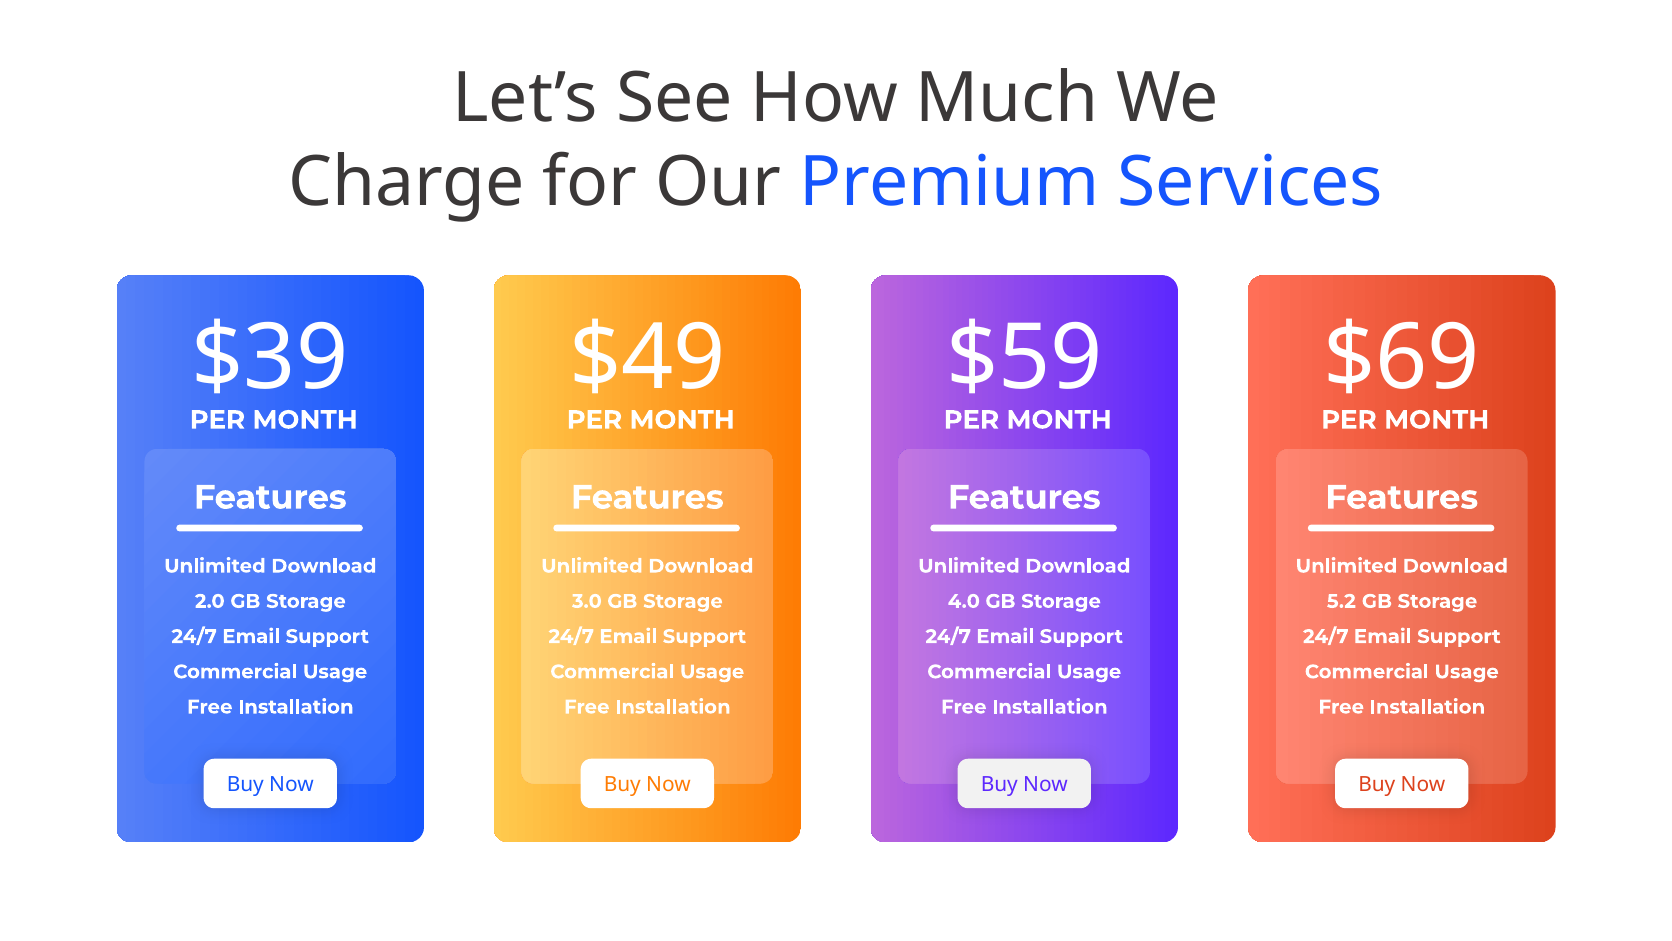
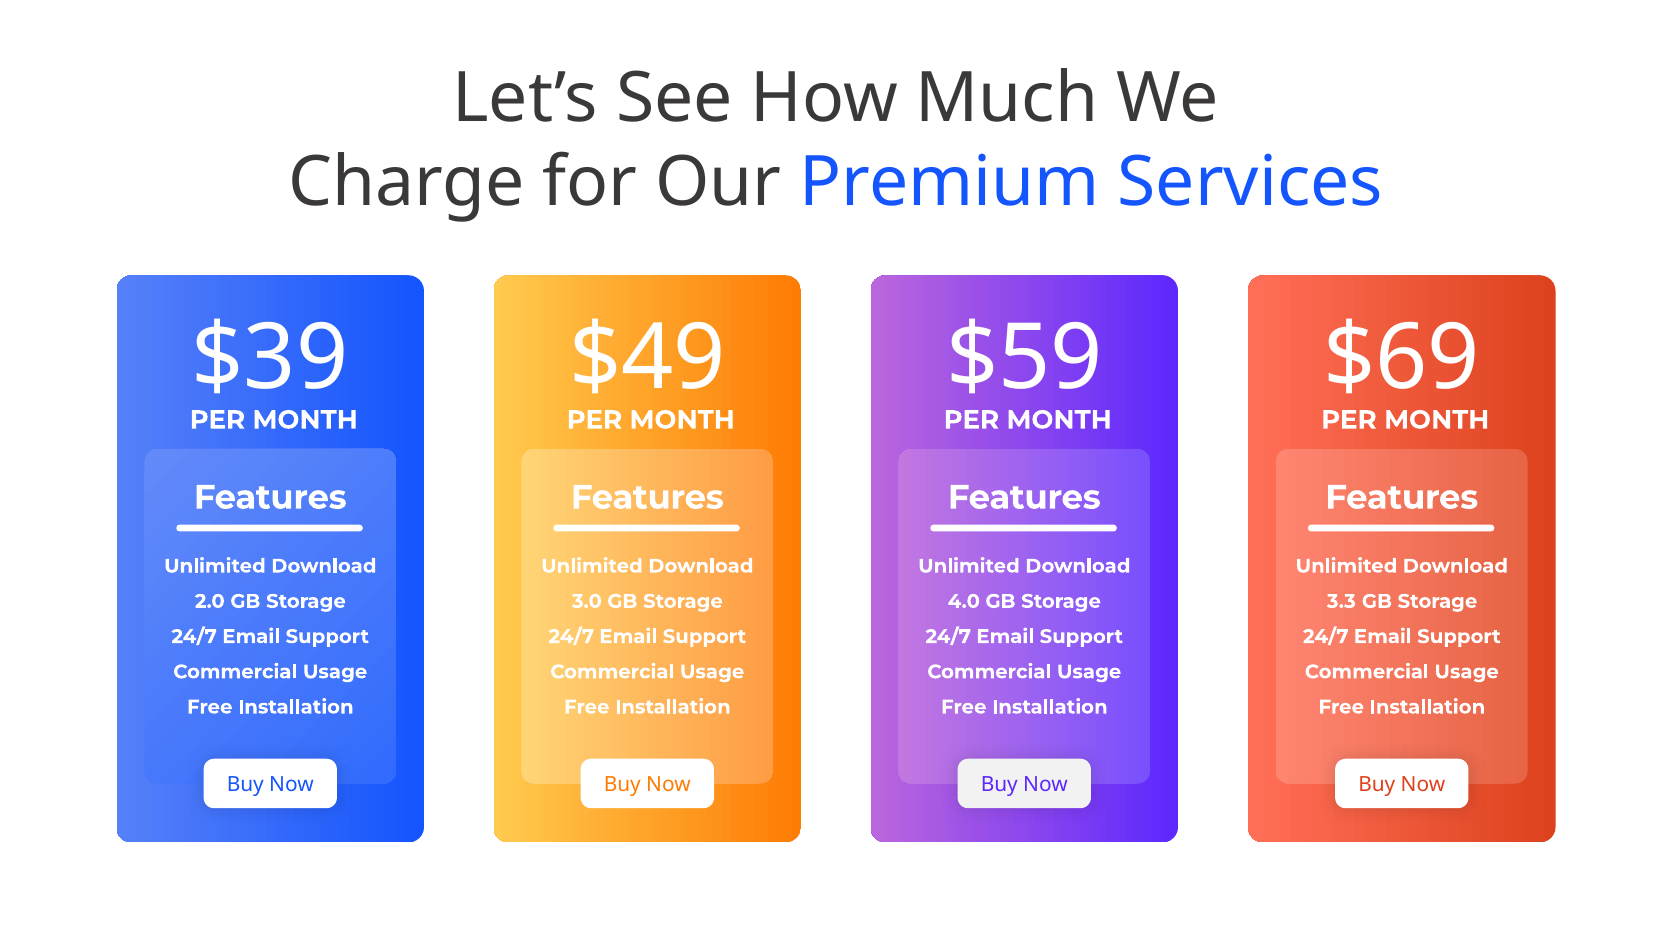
5.2: 5.2 -> 3.3
